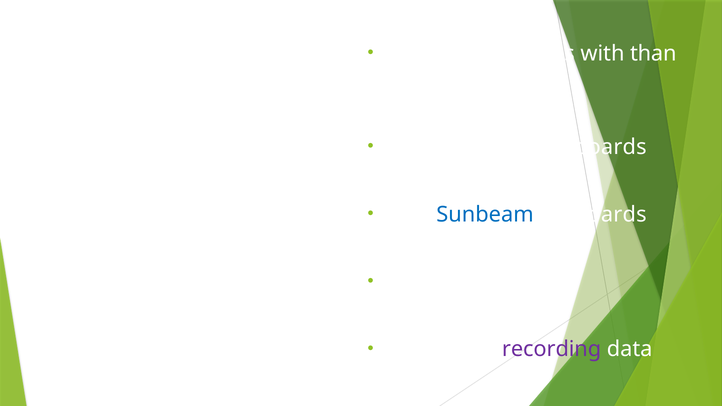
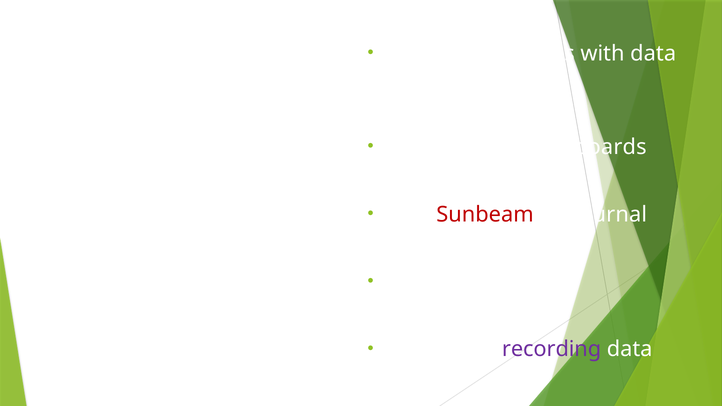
with than: than -> data
Sunbeam colour: blue -> red
boards at (610, 214): boards -> journal
